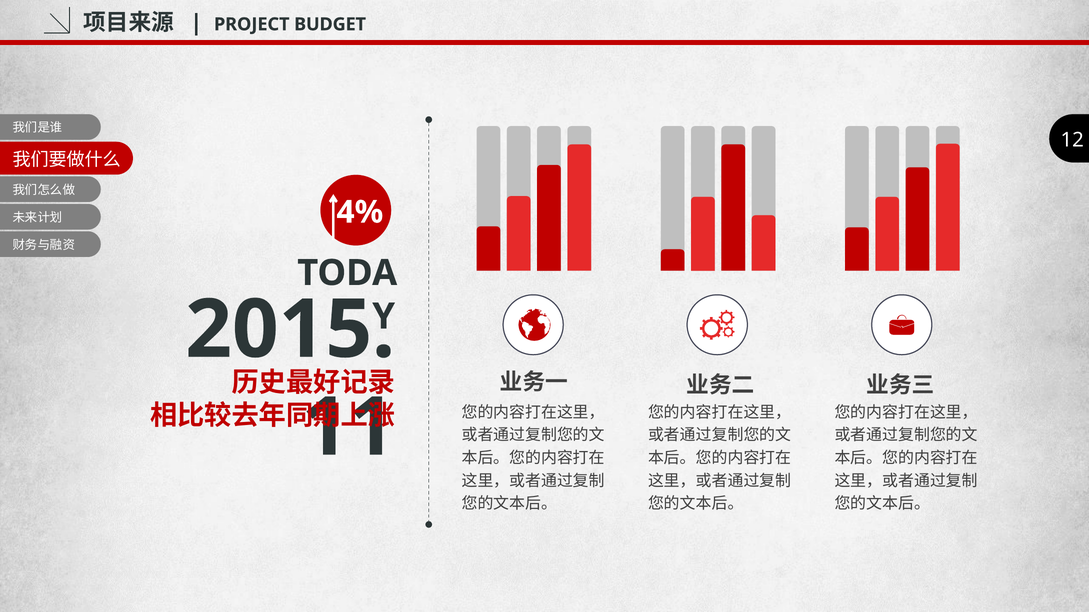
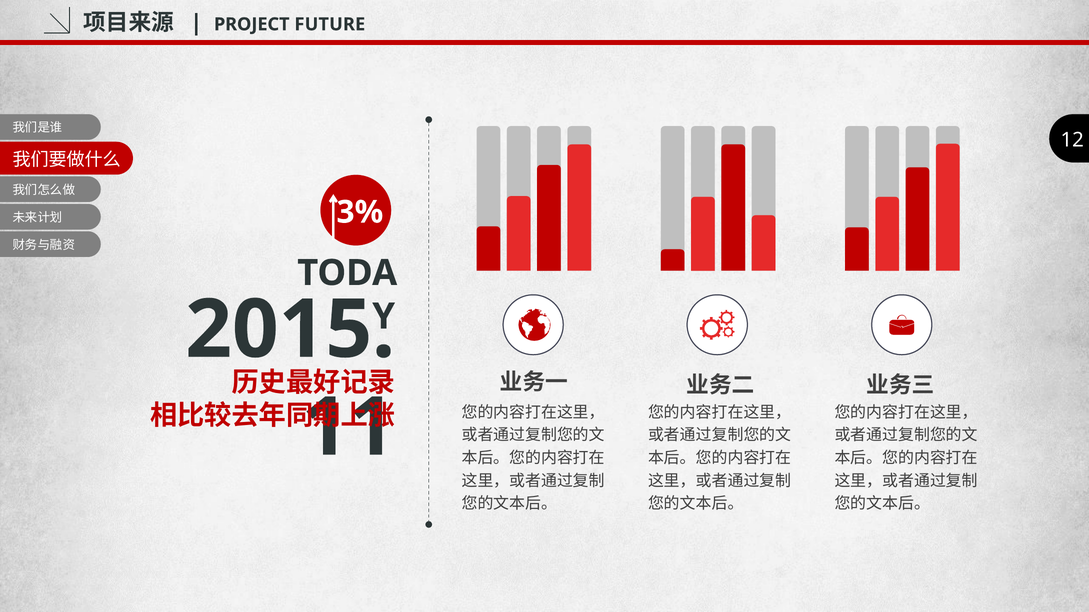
BUDGET: BUDGET -> FUTURE
4%: 4% -> 3%
